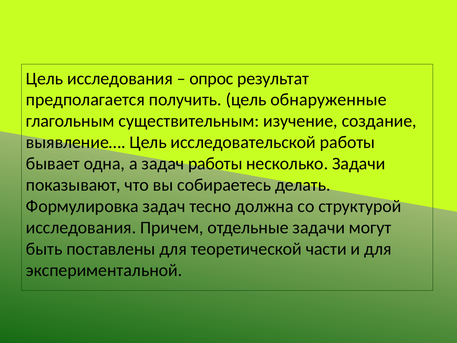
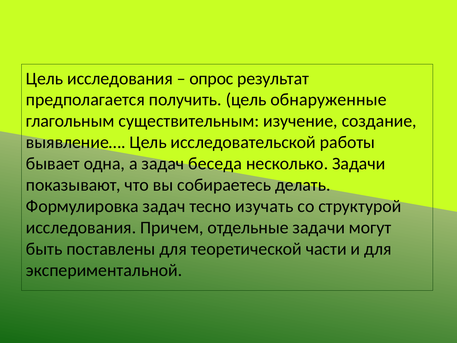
задач работы: работы -> беседа
должна: должна -> изучать
